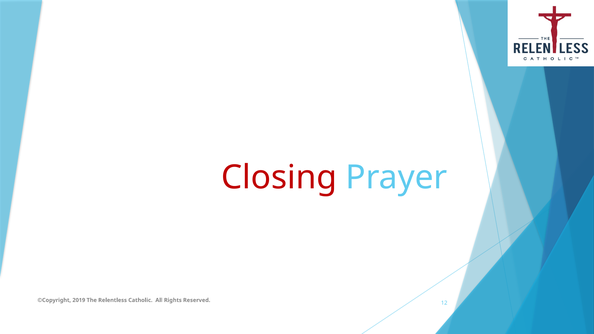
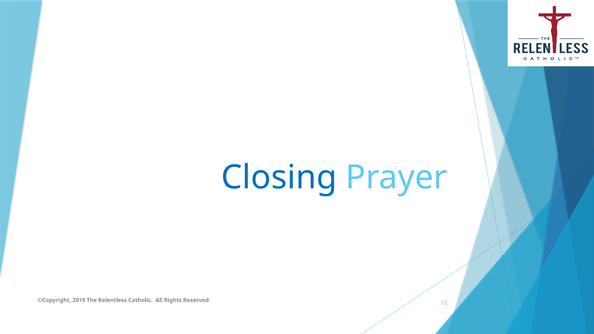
Closing colour: red -> blue
